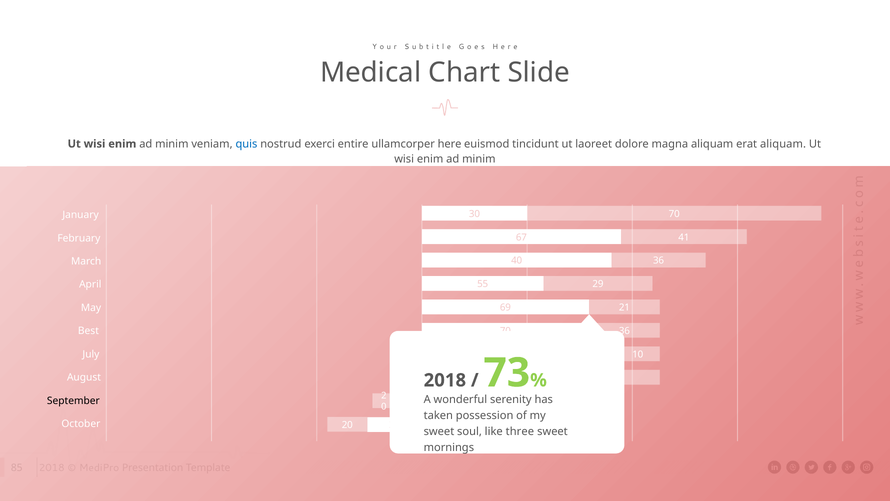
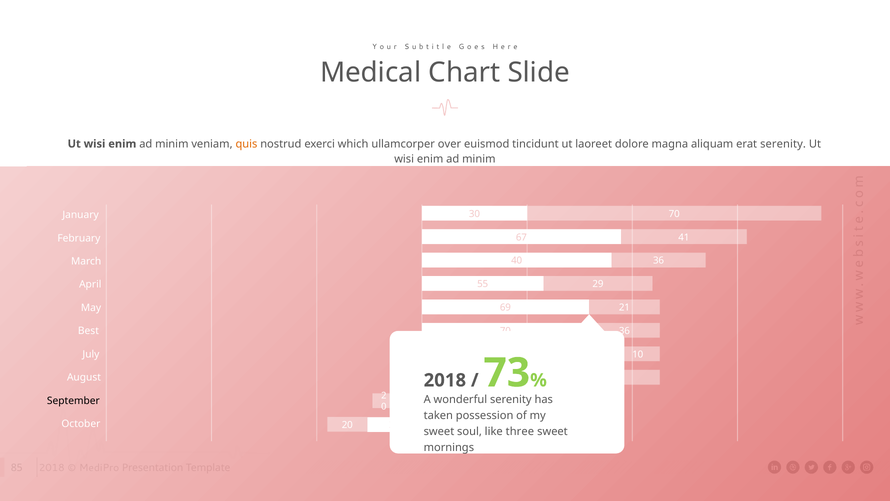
quis colour: blue -> orange
entire: entire -> which
here: here -> over
erat aliquam: aliquam -> serenity
